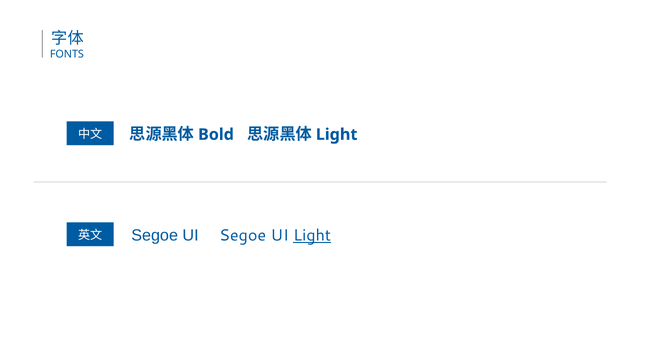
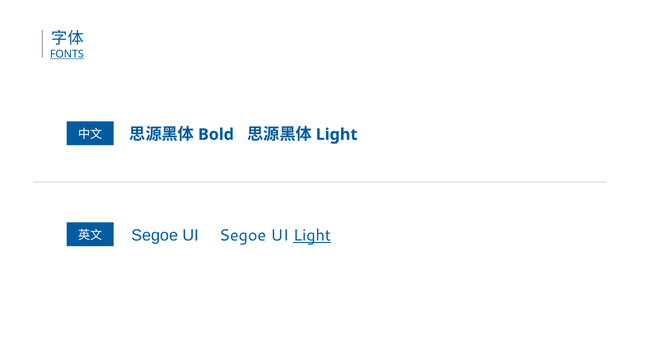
FONTS underline: none -> present
